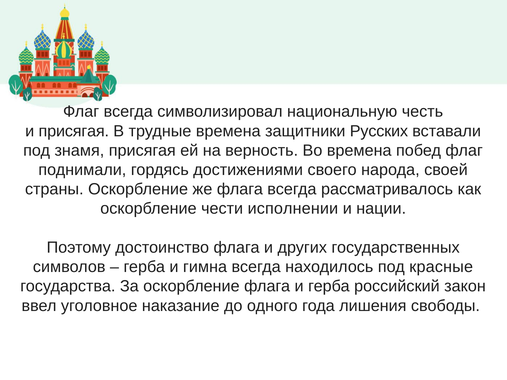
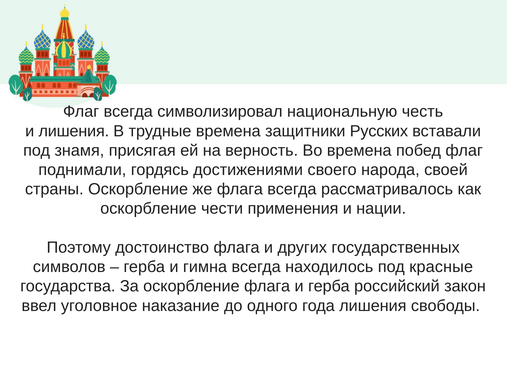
и присягая: присягая -> лишения
исполнении: исполнении -> применения
